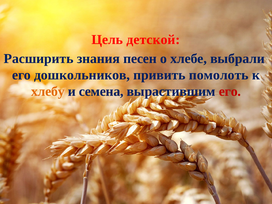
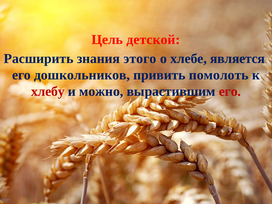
песен: песен -> этого
выбрали: выбрали -> является
хлебу colour: orange -> red
семена: семена -> можно
